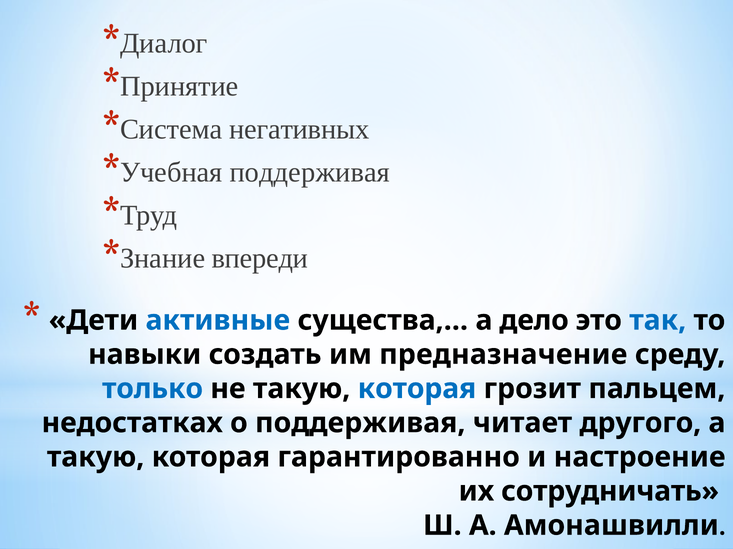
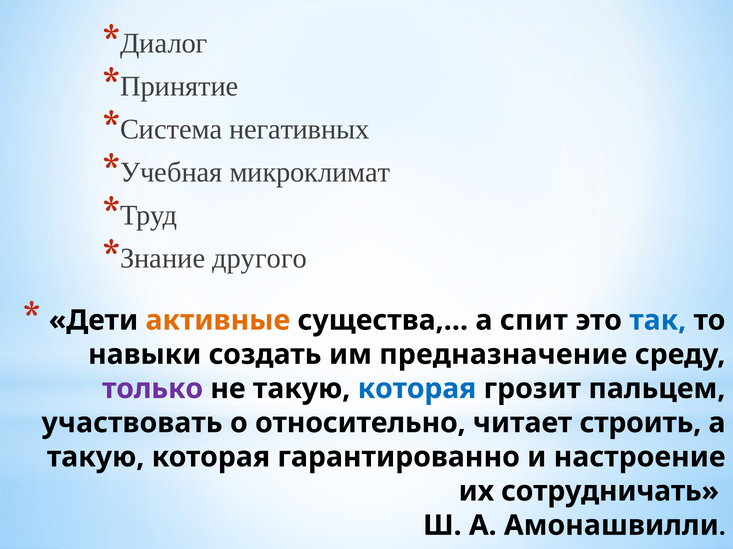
поддерживая at (310, 173): поддерживая -> микроклимат
впереди: впереди -> другого
активные colour: blue -> orange
дело: дело -> спит
только colour: blue -> purple
недостатках: недостатках -> участвовать
о поддерживая: поддерживая -> относительно
другого: другого -> строить
